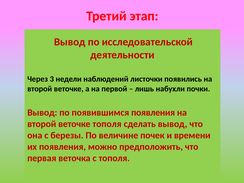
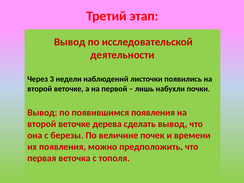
веточке тополя: тополя -> дерева
